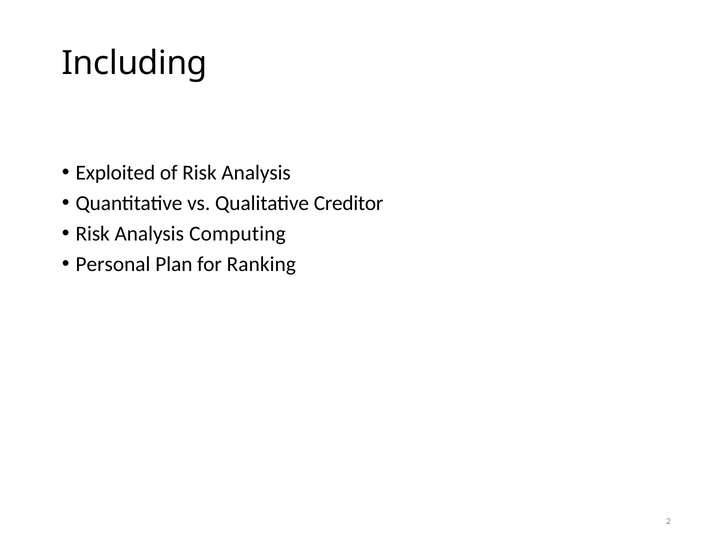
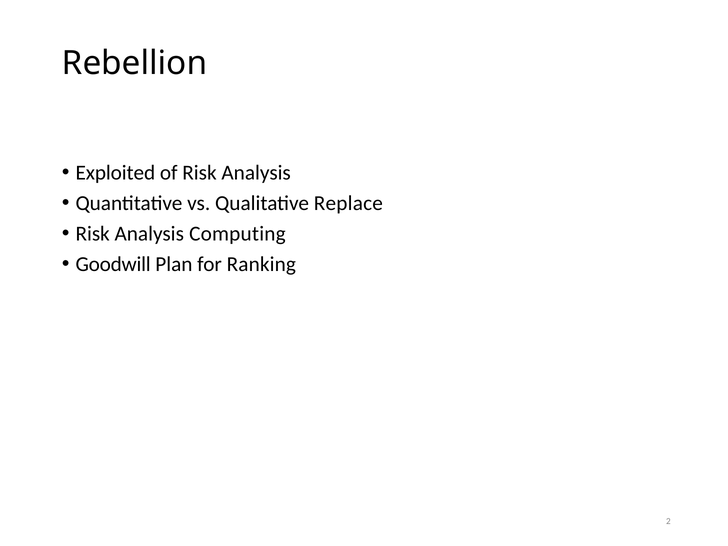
Including: Including -> Rebellion
Creditor: Creditor -> Replace
Personal: Personal -> Goodwill
